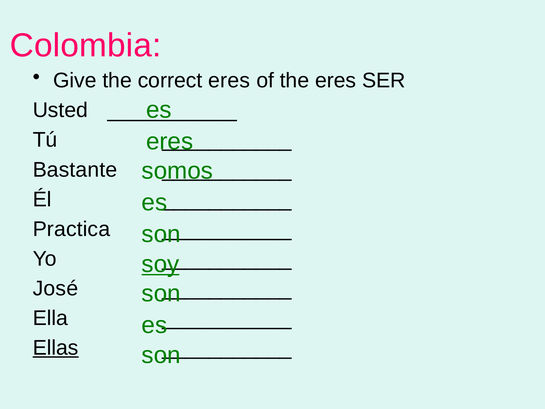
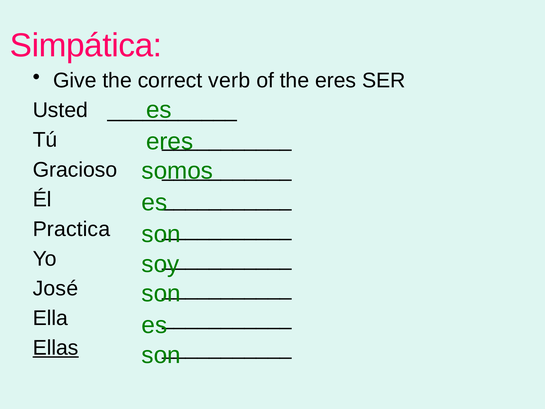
Colombia: Colombia -> Simpática
correct eres: eres -> verb
Bastante: Bastante -> Gracioso
soy underline: present -> none
